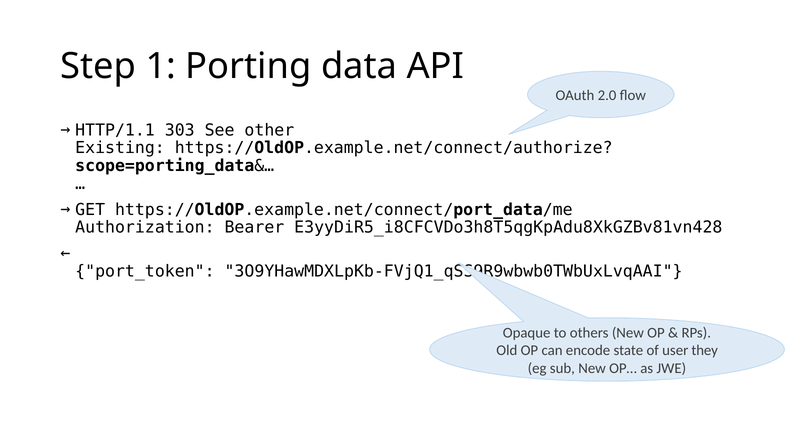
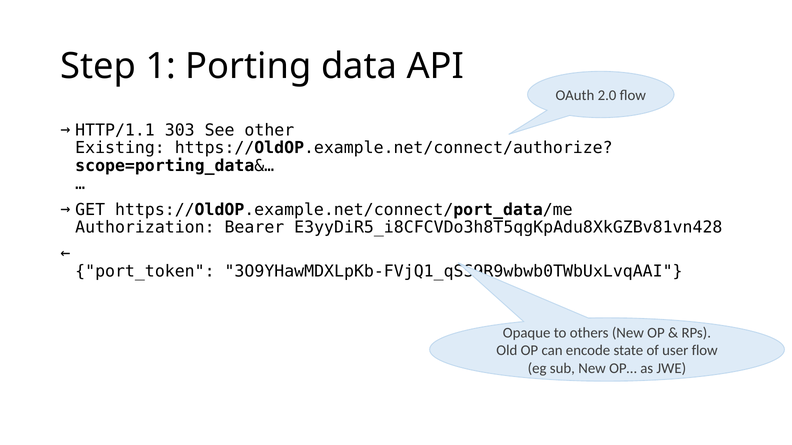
user they: they -> flow
